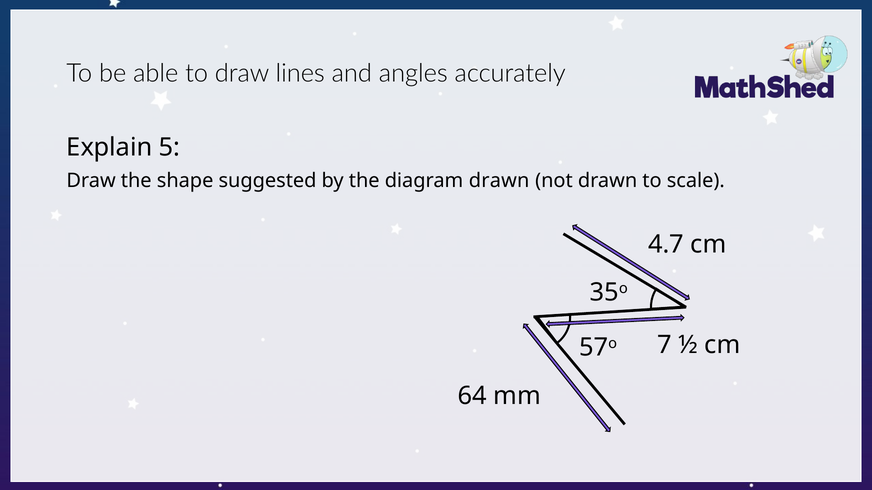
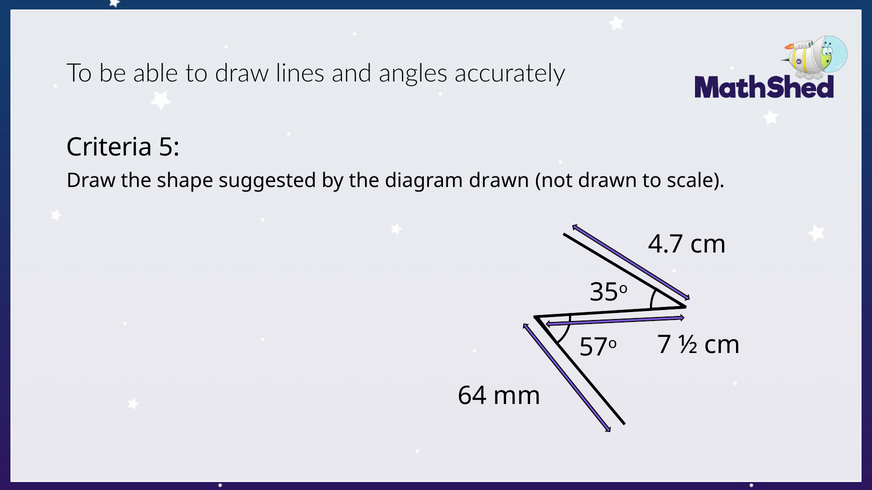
Explain: Explain -> Criteria
